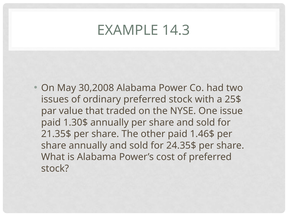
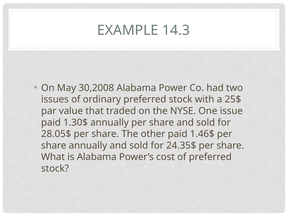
21.35$: 21.35$ -> 28.05$
